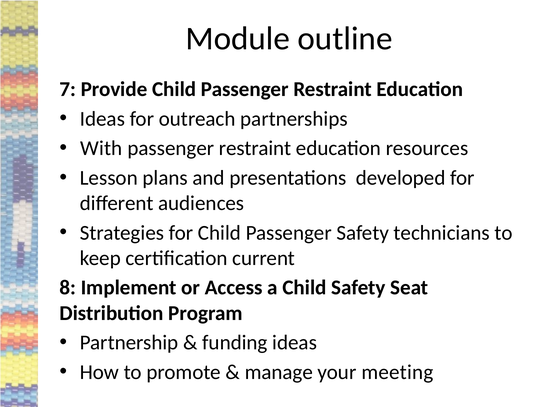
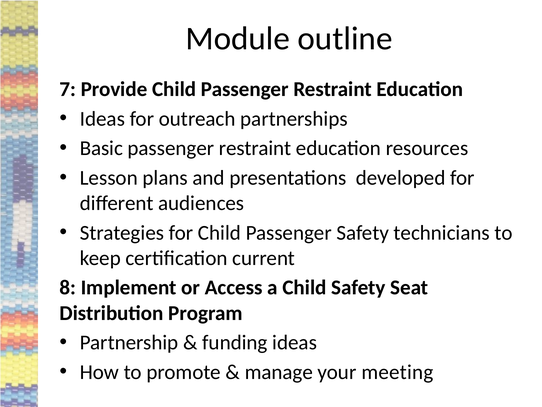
With: With -> Basic
